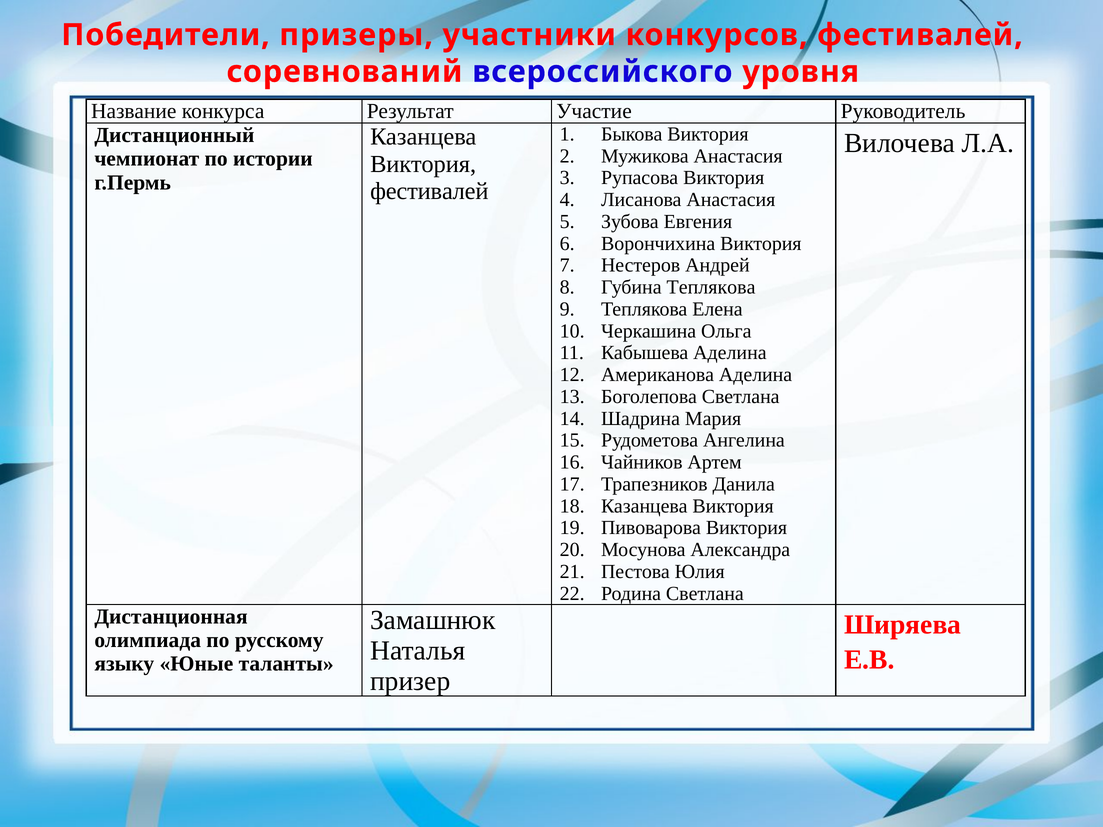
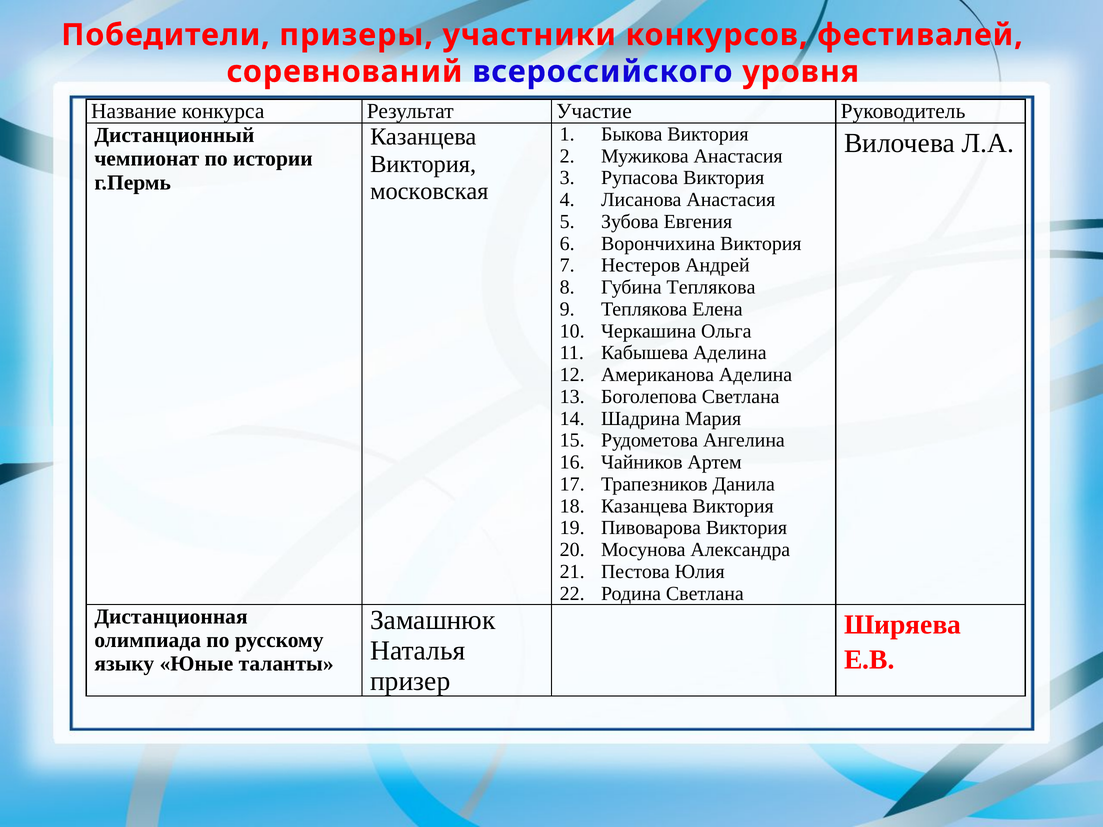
фестивалей at (429, 191): фестивалей -> московская
